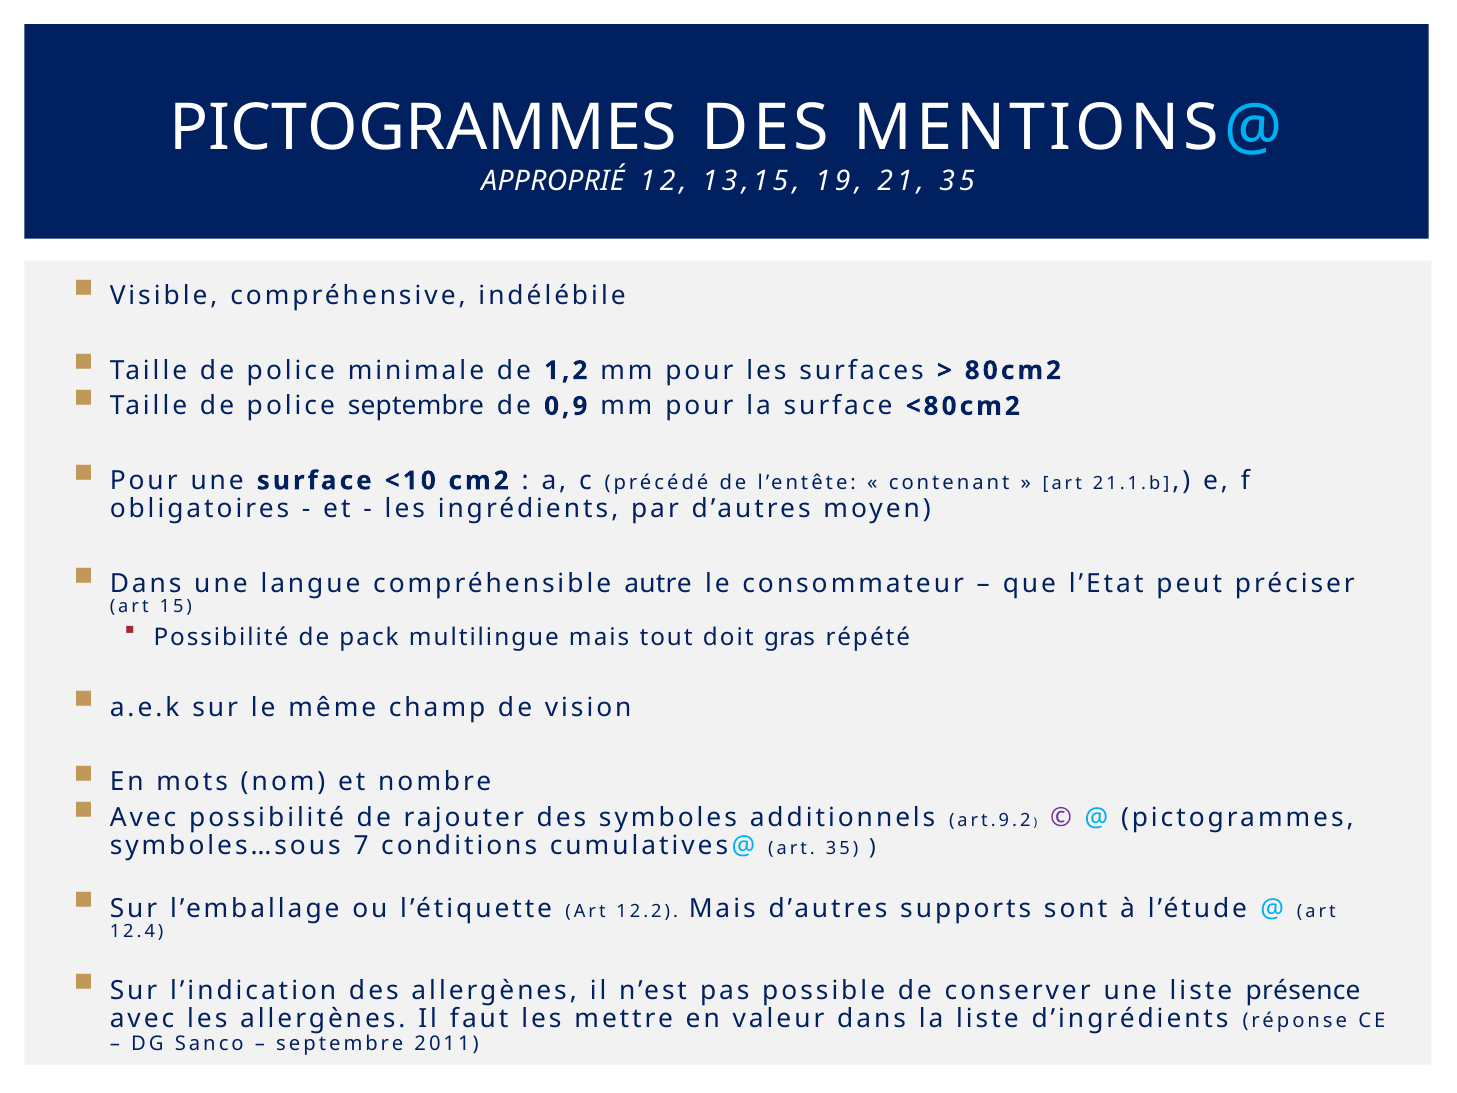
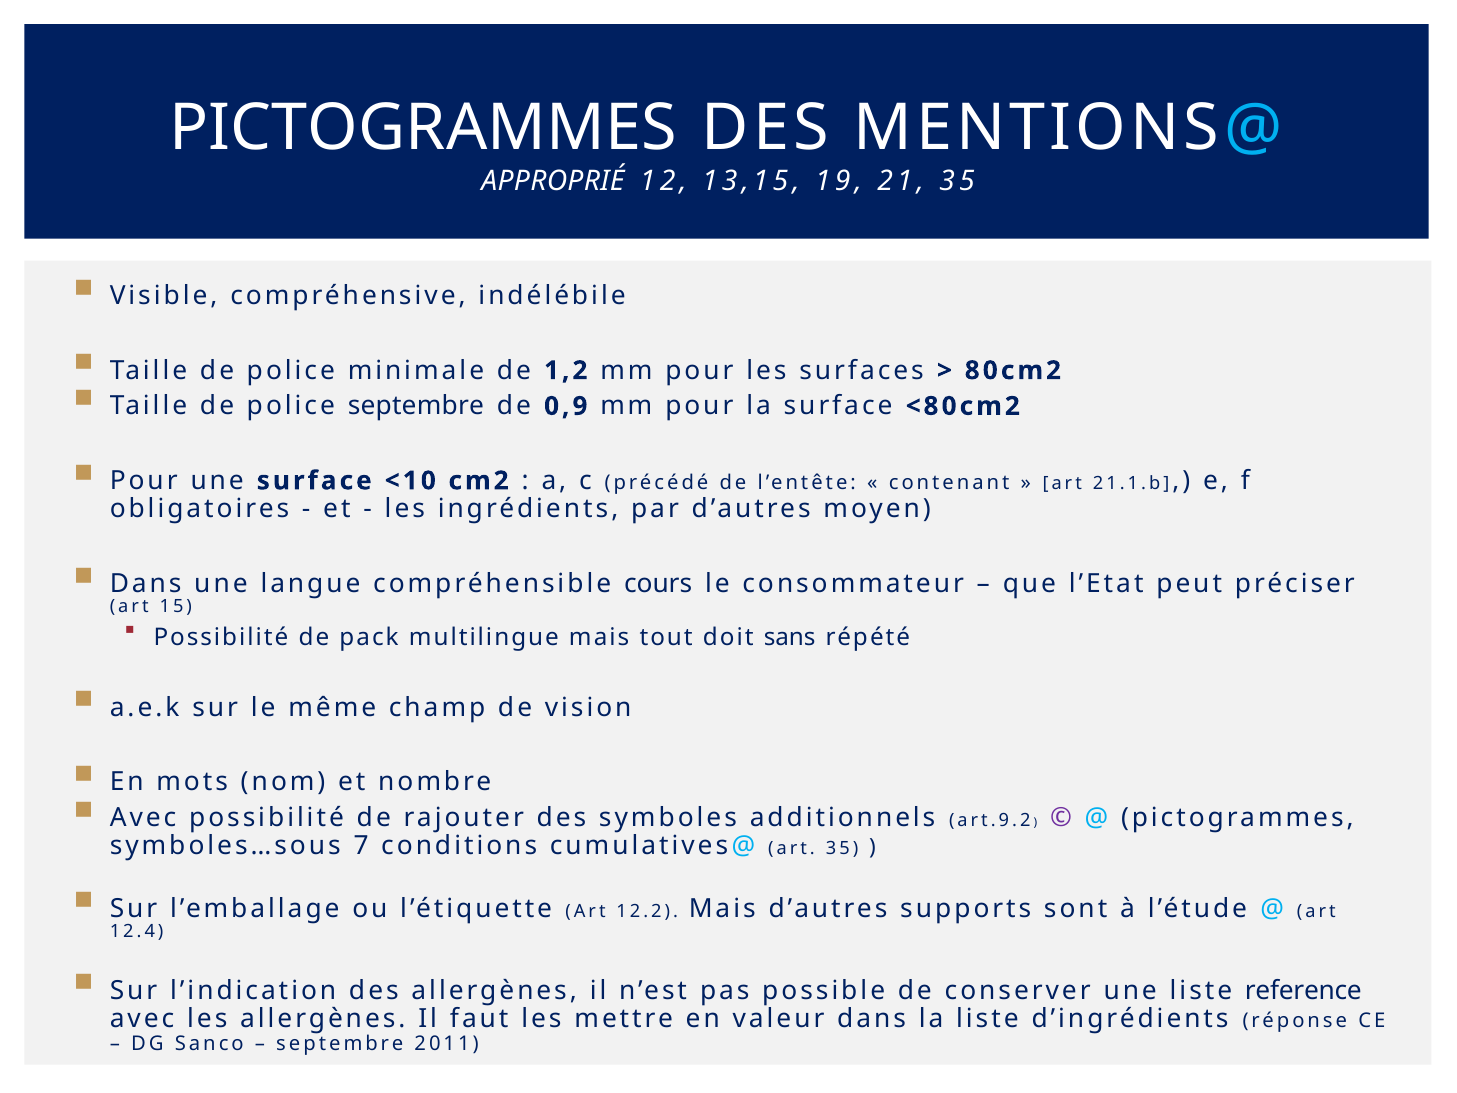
autre: autre -> cours
gras: gras -> sans
présence: présence -> reference
